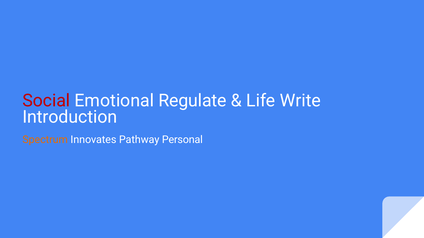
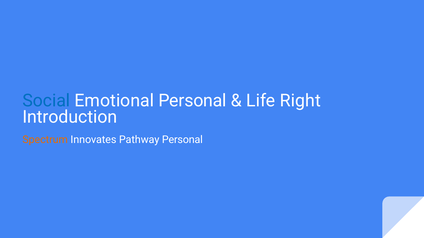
Social colour: red -> blue
Emotional Regulate: Regulate -> Personal
Write: Write -> Right
